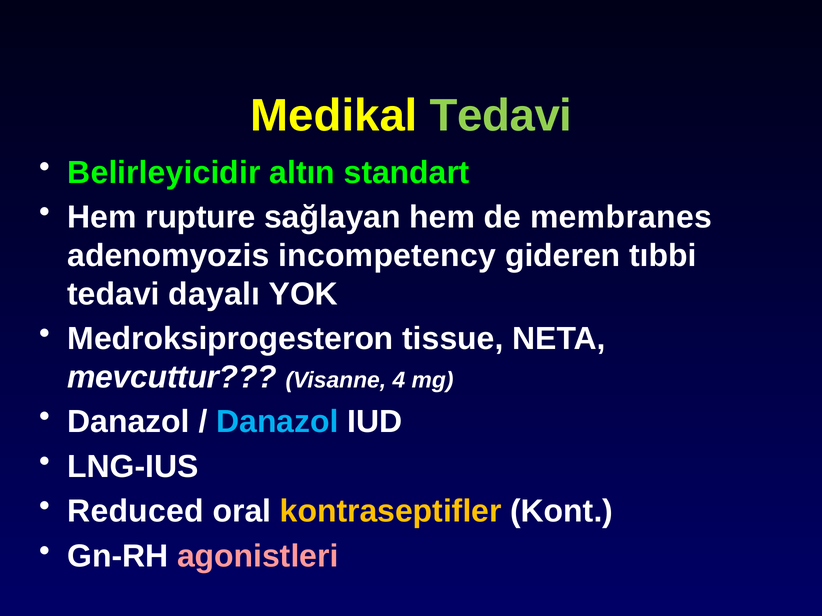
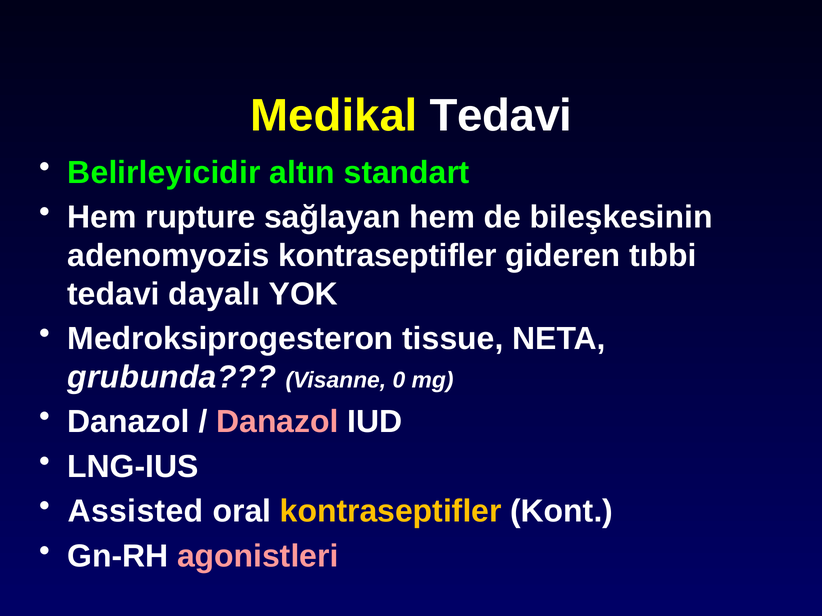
Tedavi at (501, 116) colour: light green -> white
membranes: membranes -> bileşkesinin
adenomyozis incompetency: incompetency -> kontraseptifler
mevcuttur: mevcuttur -> grubunda
4: 4 -> 0
Danazol at (277, 422) colour: light blue -> pink
Reduced: Reduced -> Assisted
